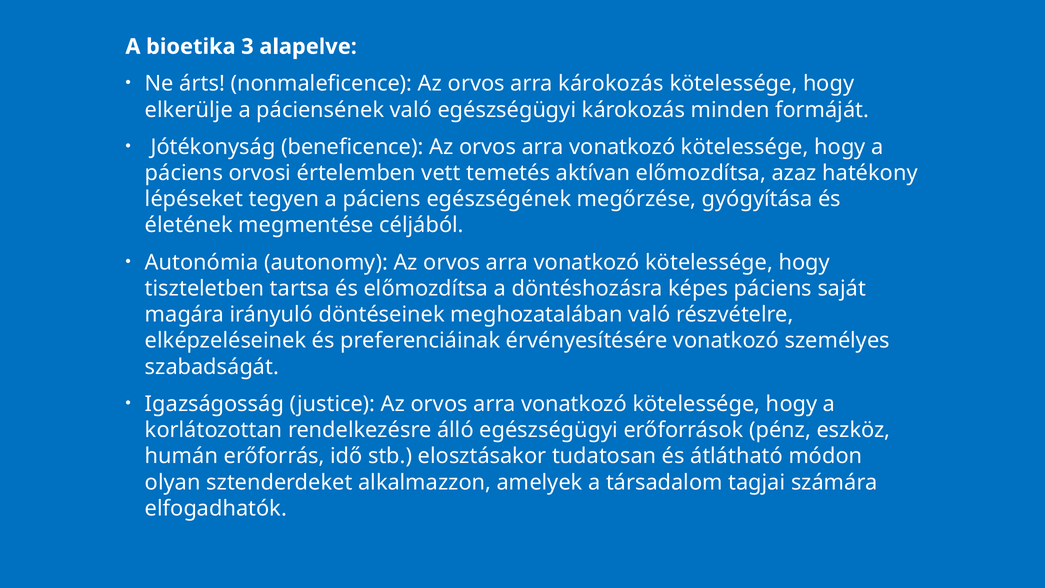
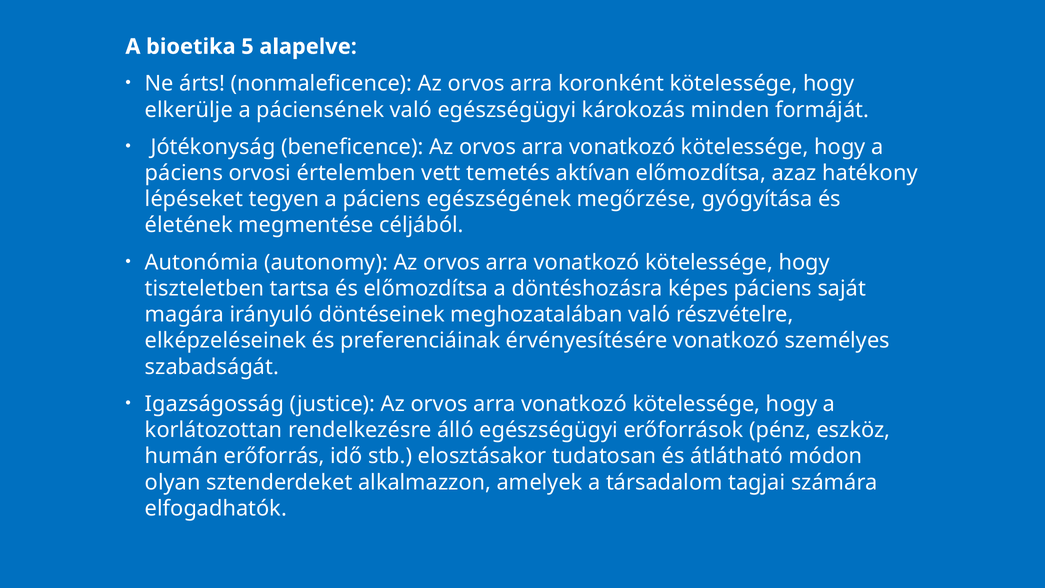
3: 3 -> 5
arra károkozás: károkozás -> koronként
